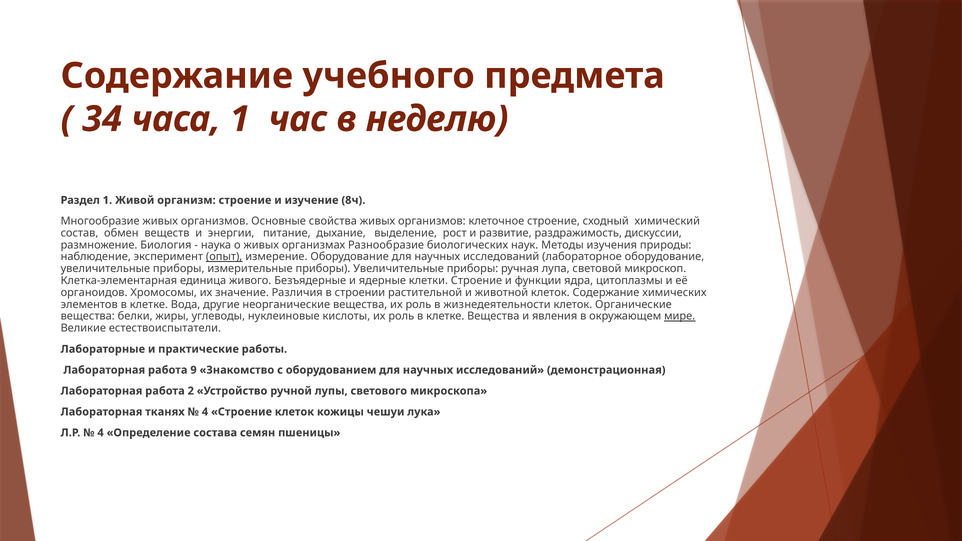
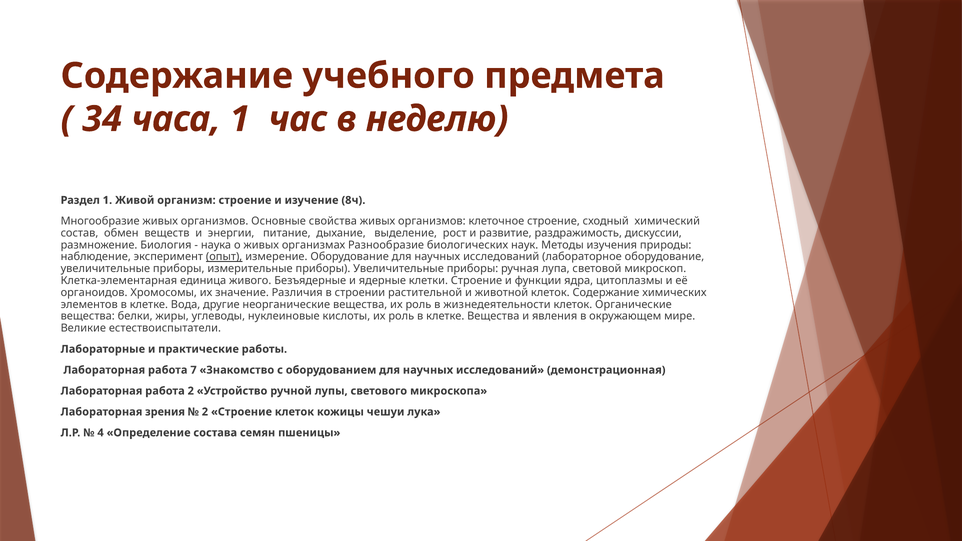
мире underline: present -> none
9: 9 -> 7
тканях: тканях -> зрения
4 at (205, 412): 4 -> 2
